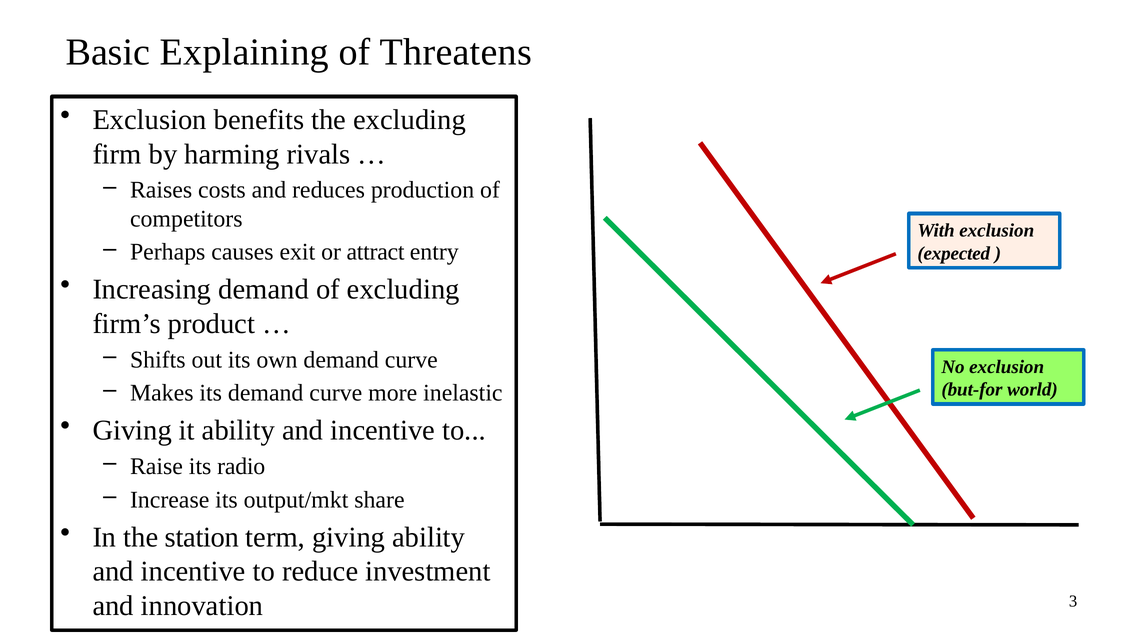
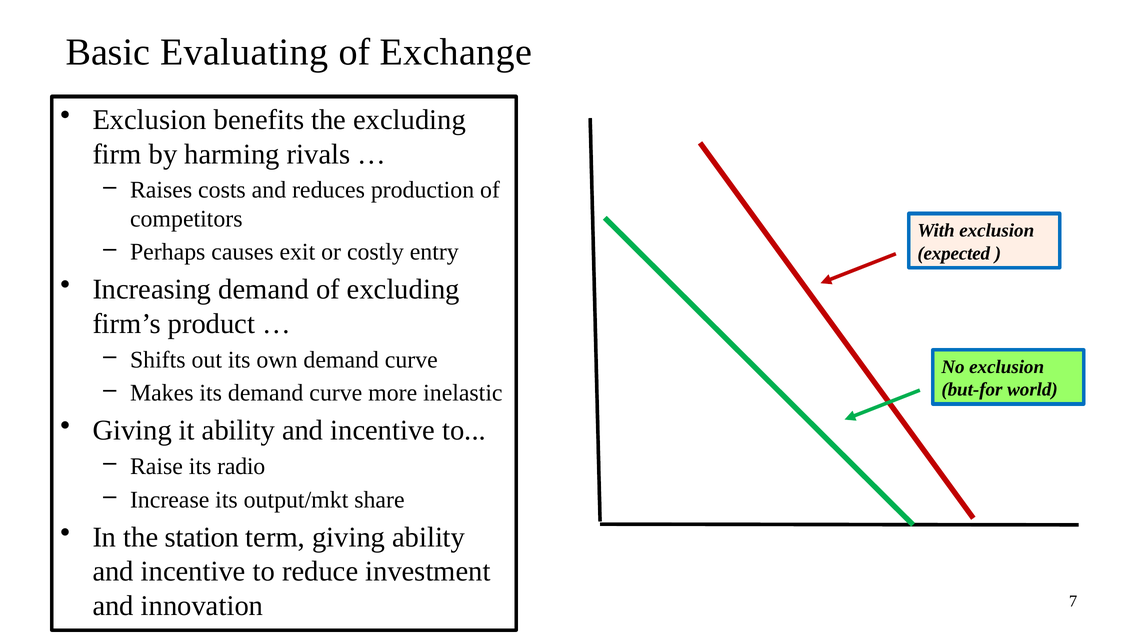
Explaining: Explaining -> Evaluating
Threatens: Threatens -> Exchange
attract: attract -> costly
3: 3 -> 7
